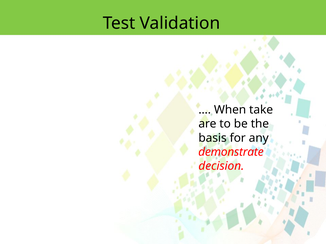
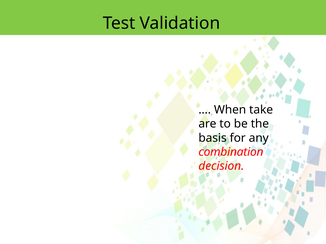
demonstrate: demonstrate -> combination
